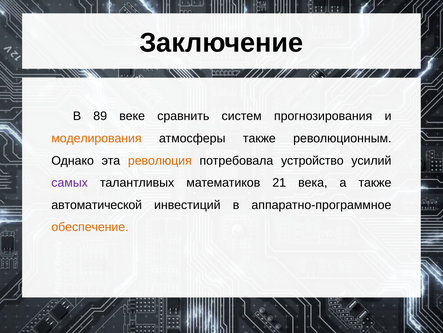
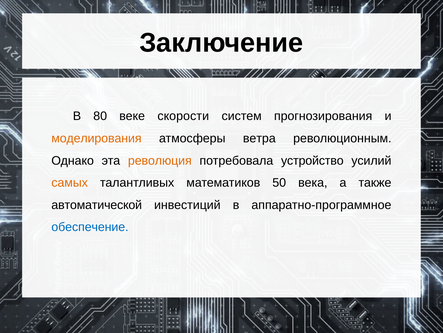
89: 89 -> 80
сравнить: сравнить -> скорости
атмосферы также: также -> ветра
самых colour: purple -> orange
21: 21 -> 50
обеспечение colour: orange -> blue
